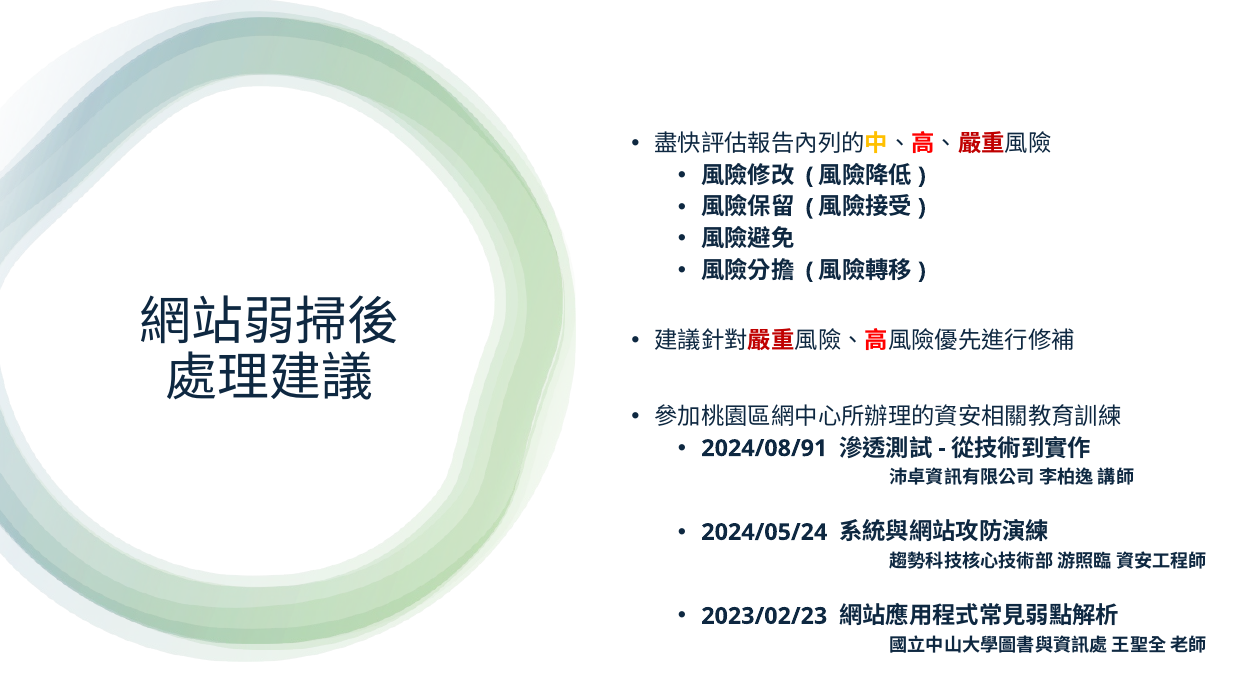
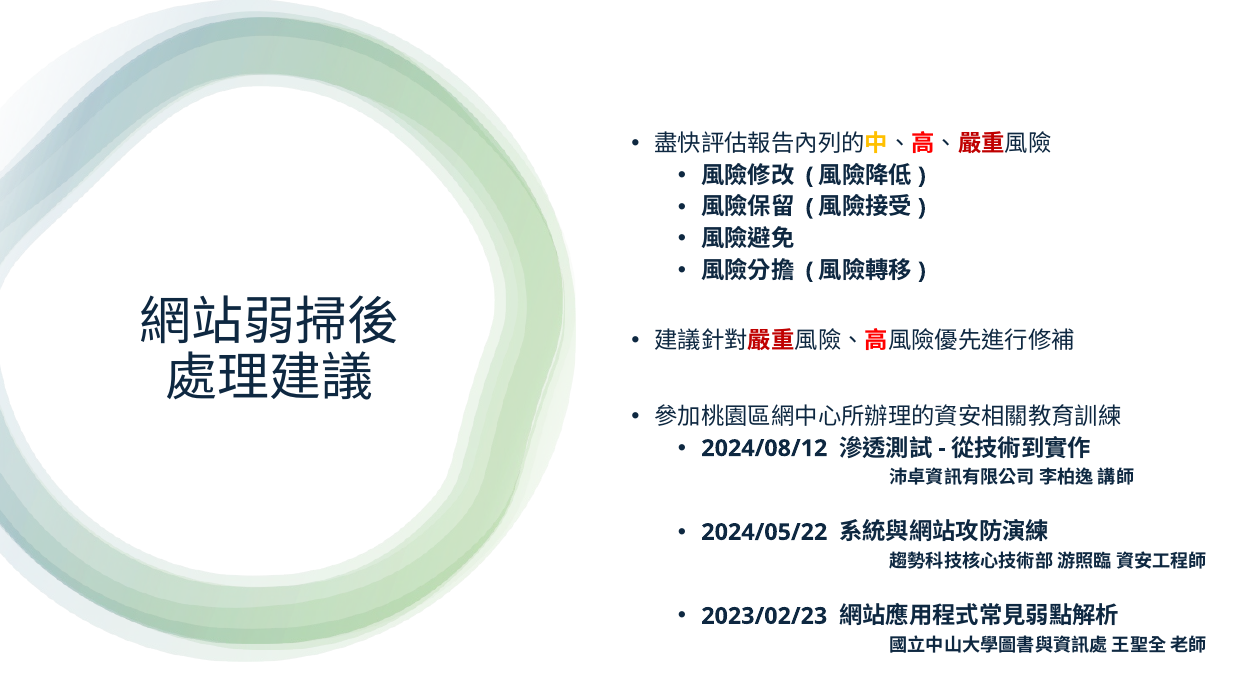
2024/08/91: 2024/08/91 -> 2024/08/12
2024/05/24: 2024/05/24 -> 2024/05/22
